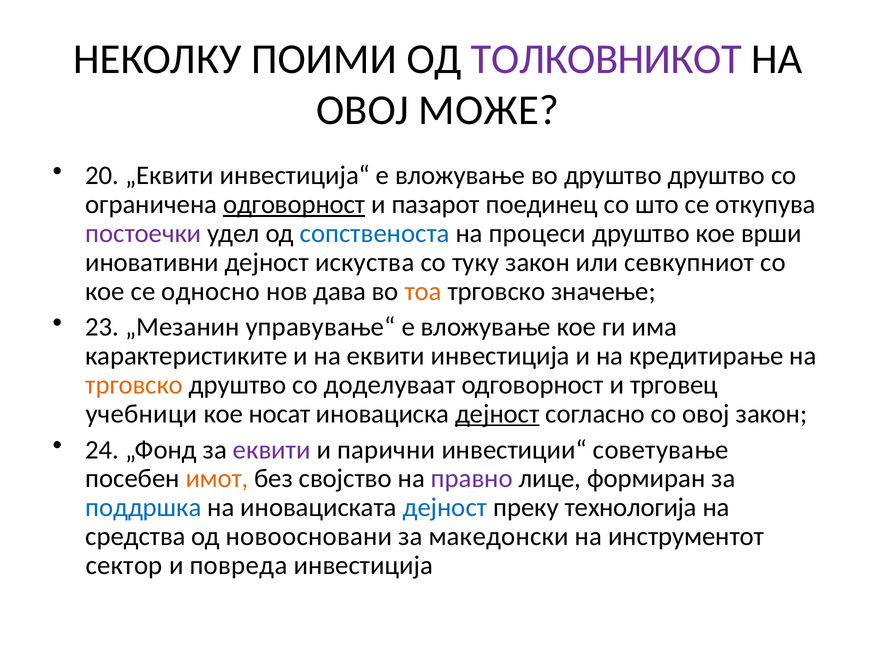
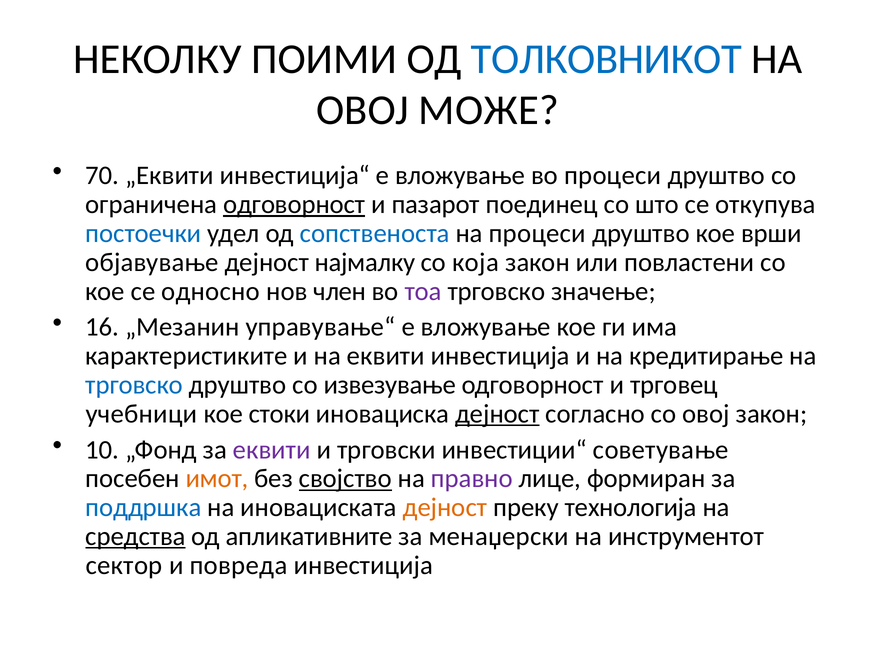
ТОЛКОВНИКОТ colour: purple -> blue
20: 20 -> 70
во друштво: друштво -> процеси
постоечки colour: purple -> blue
иновативни: иновативни -> објавување
искуства: искуства -> најмалку
туку: туку -> која
севкупниот: севкупниот -> повластени
дава: дава -> член
тоа colour: orange -> purple
23: 23 -> 16
трговско at (134, 385) colour: orange -> blue
доделуваат: доделуваат -> извезување
носат: носат -> стоки
24: 24 -> 10
парични: парични -> трговски
својство underline: none -> present
дејност at (445, 508) colour: blue -> orange
средства underline: none -> present
новоосновани: новоосновани -> апликативните
македонски: македонски -> менаџерски
